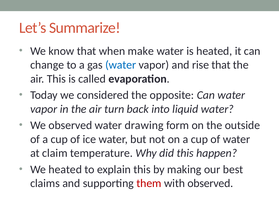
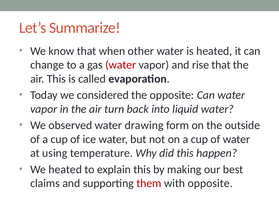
make: make -> other
water at (121, 65) colour: blue -> red
claim: claim -> using
with observed: observed -> opposite
